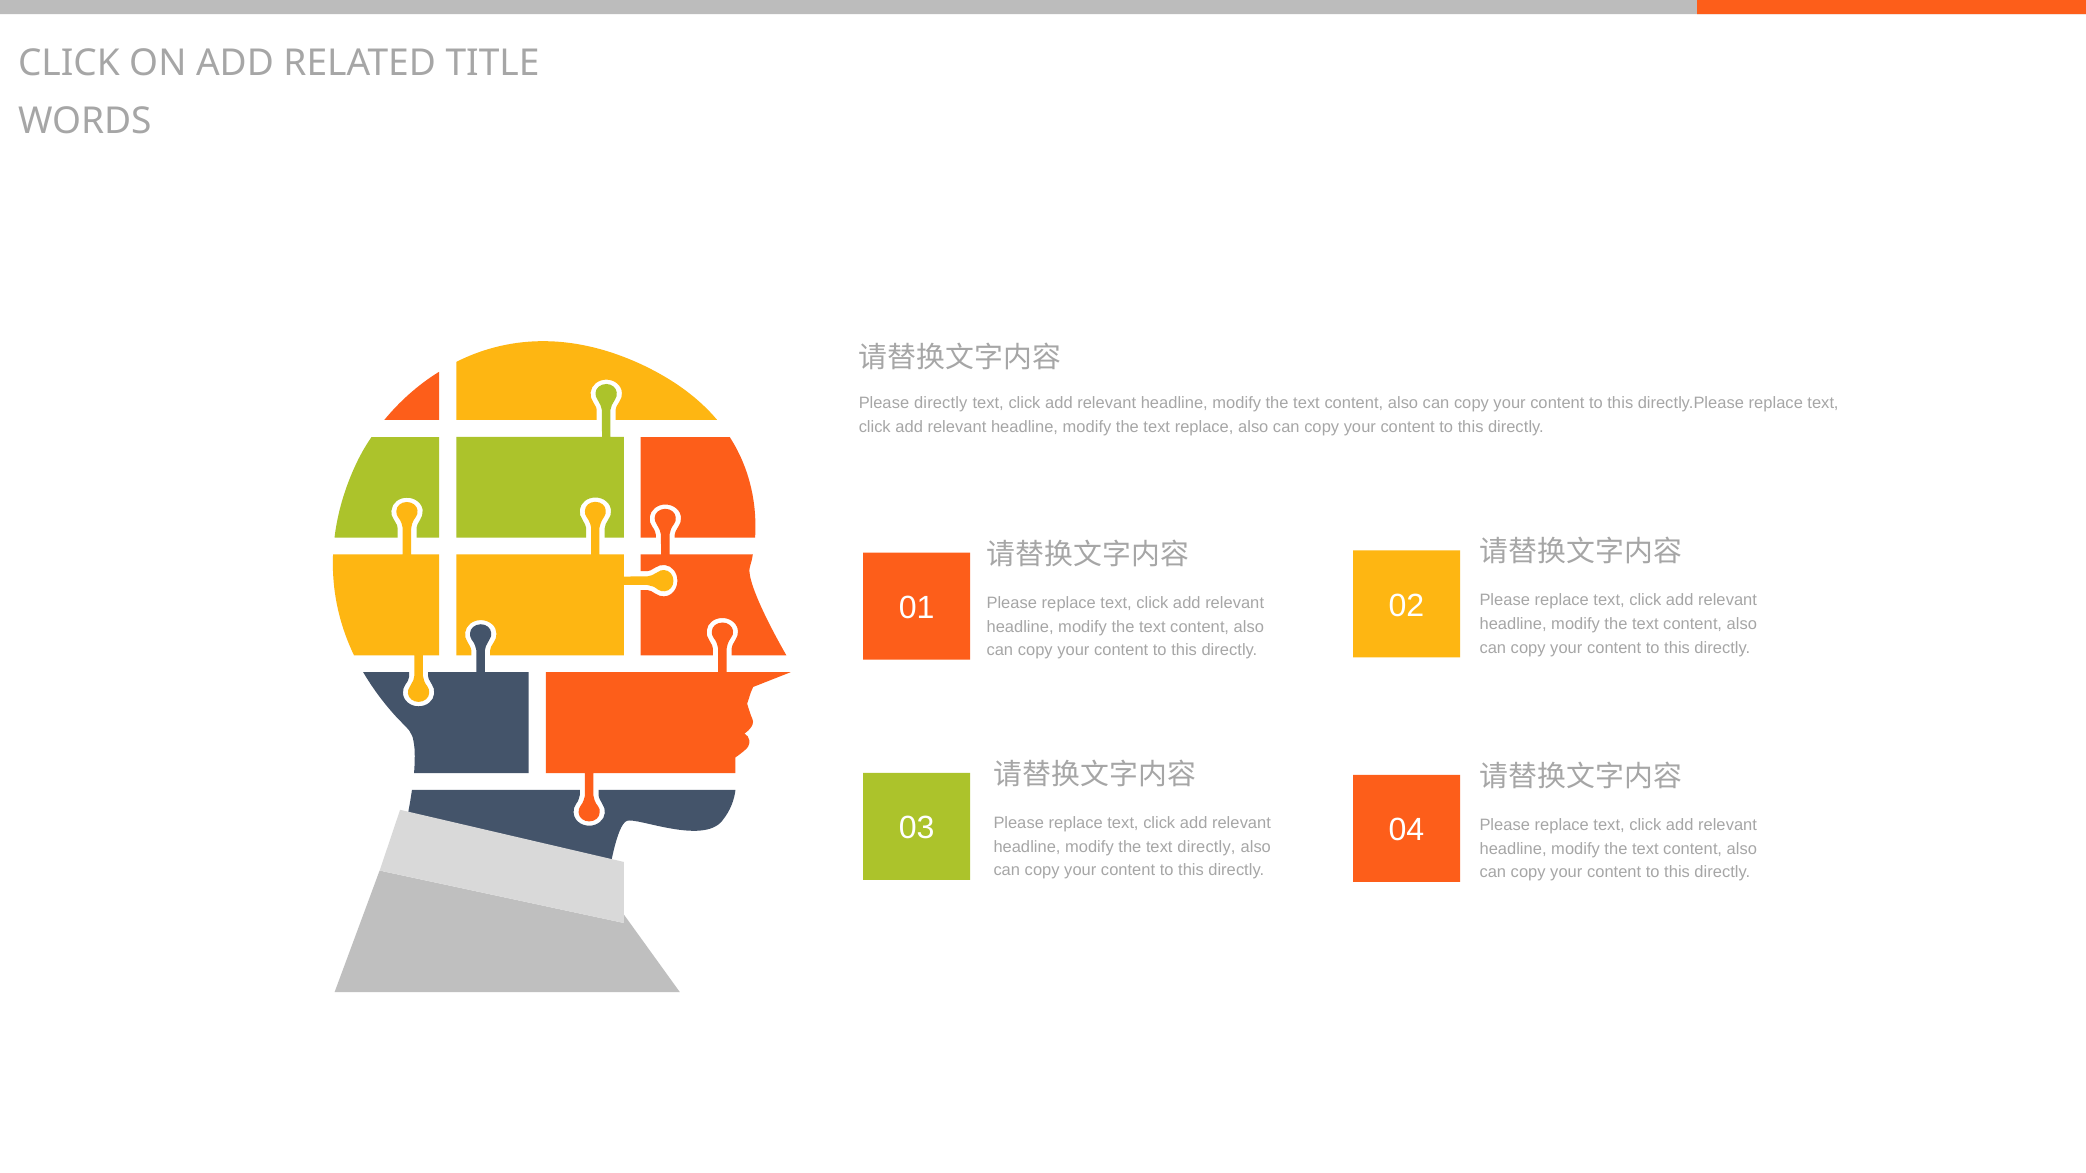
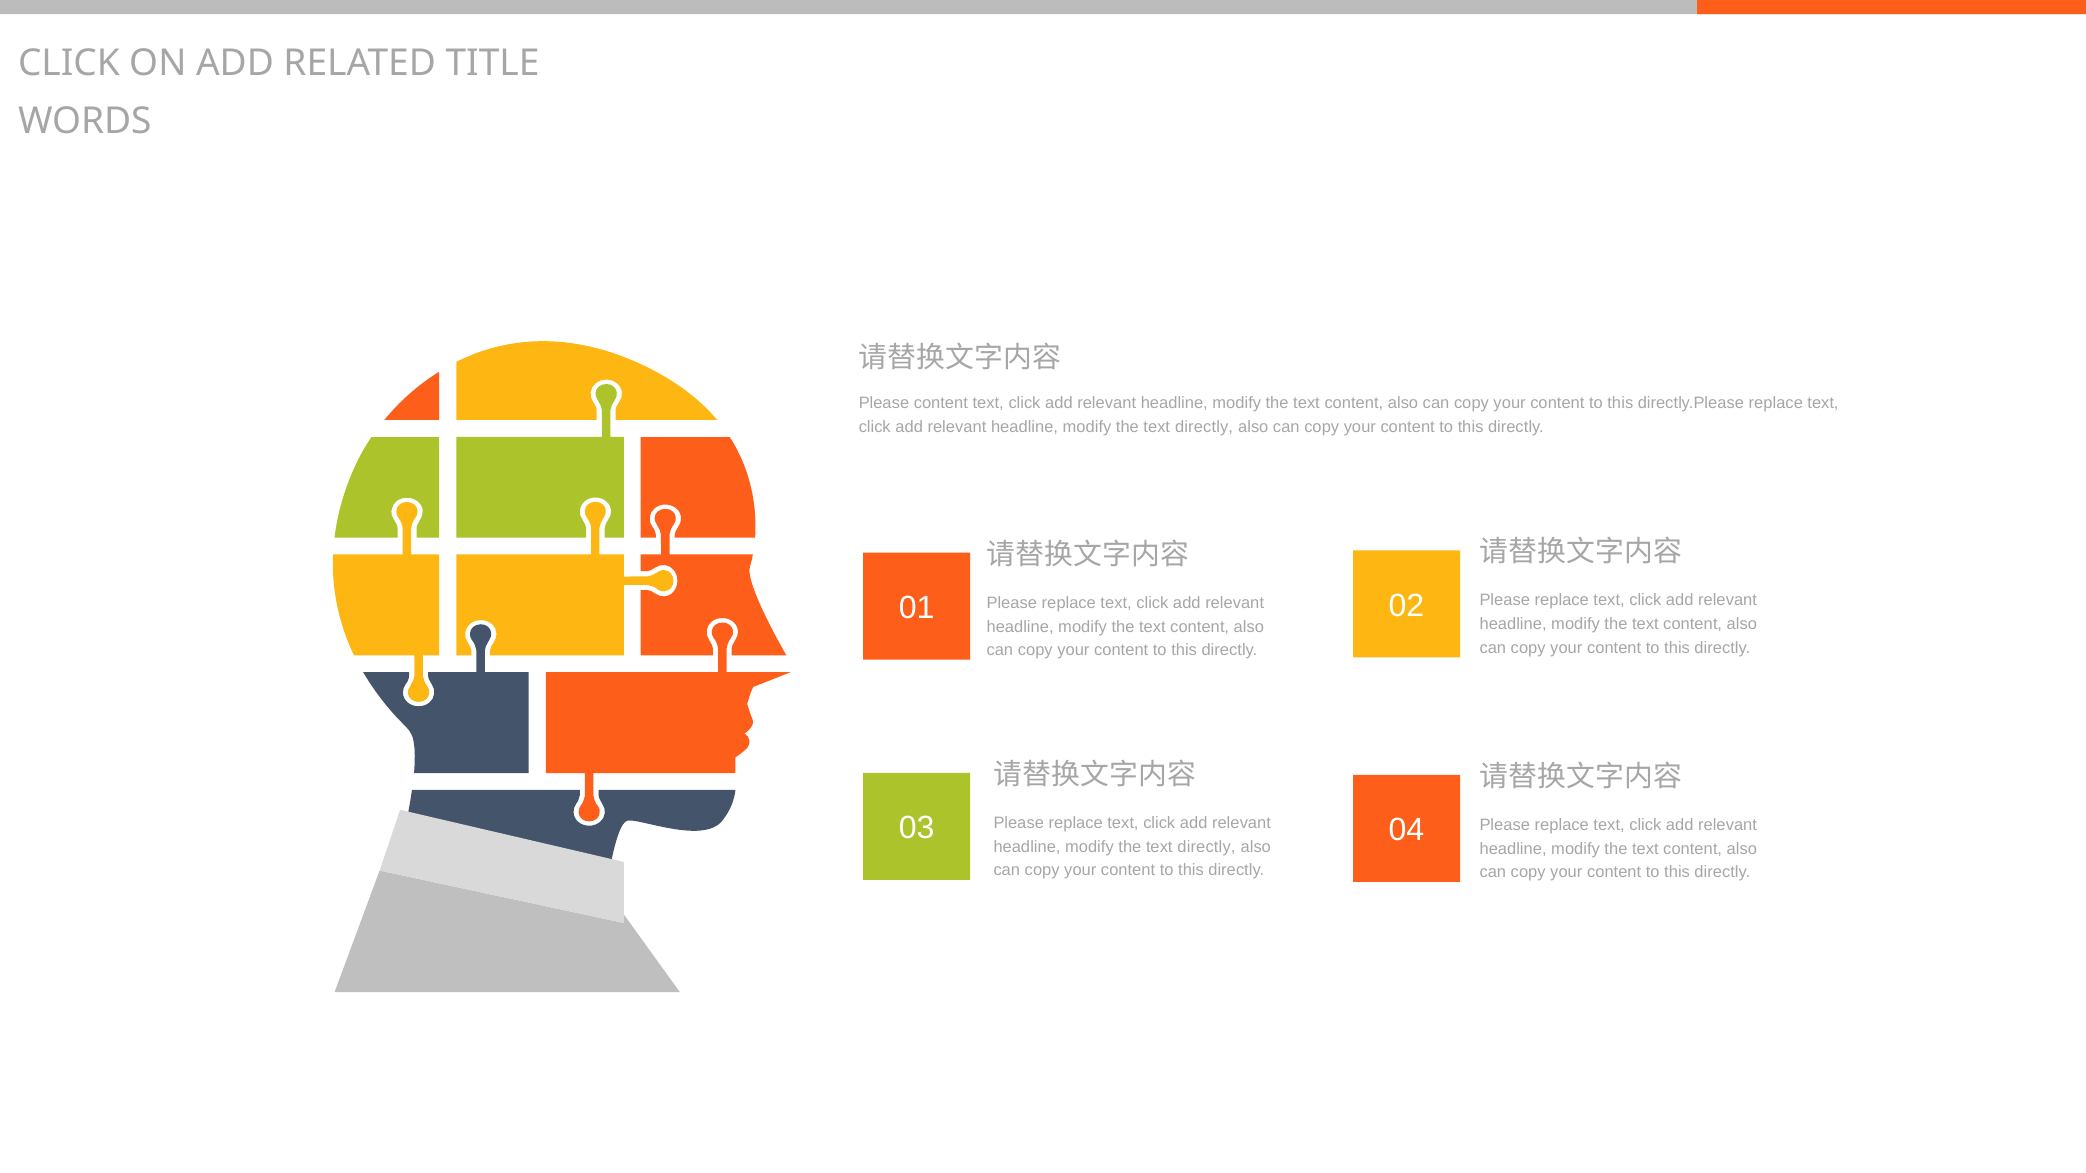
Please directly: directly -> content
replace at (1204, 427): replace -> directly
